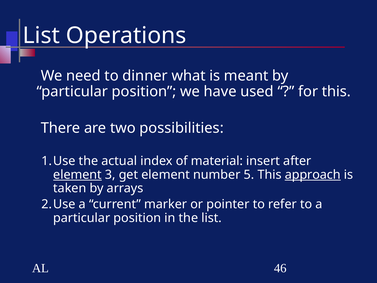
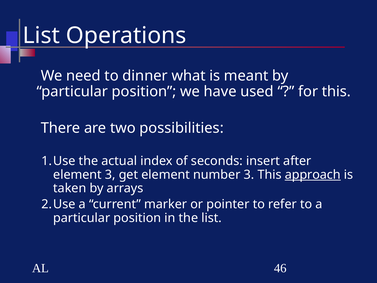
material: material -> seconds
element at (77, 174) underline: present -> none
number 5: 5 -> 3
